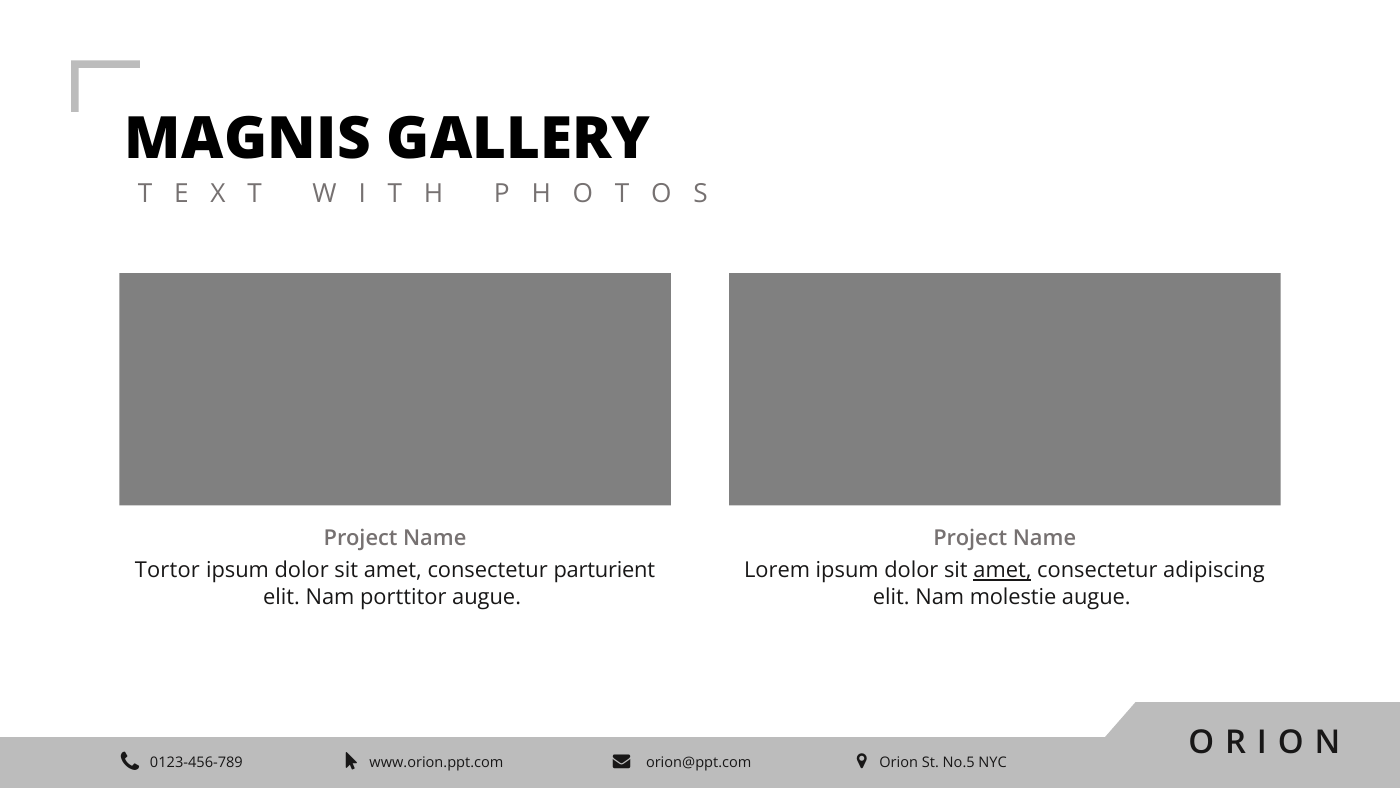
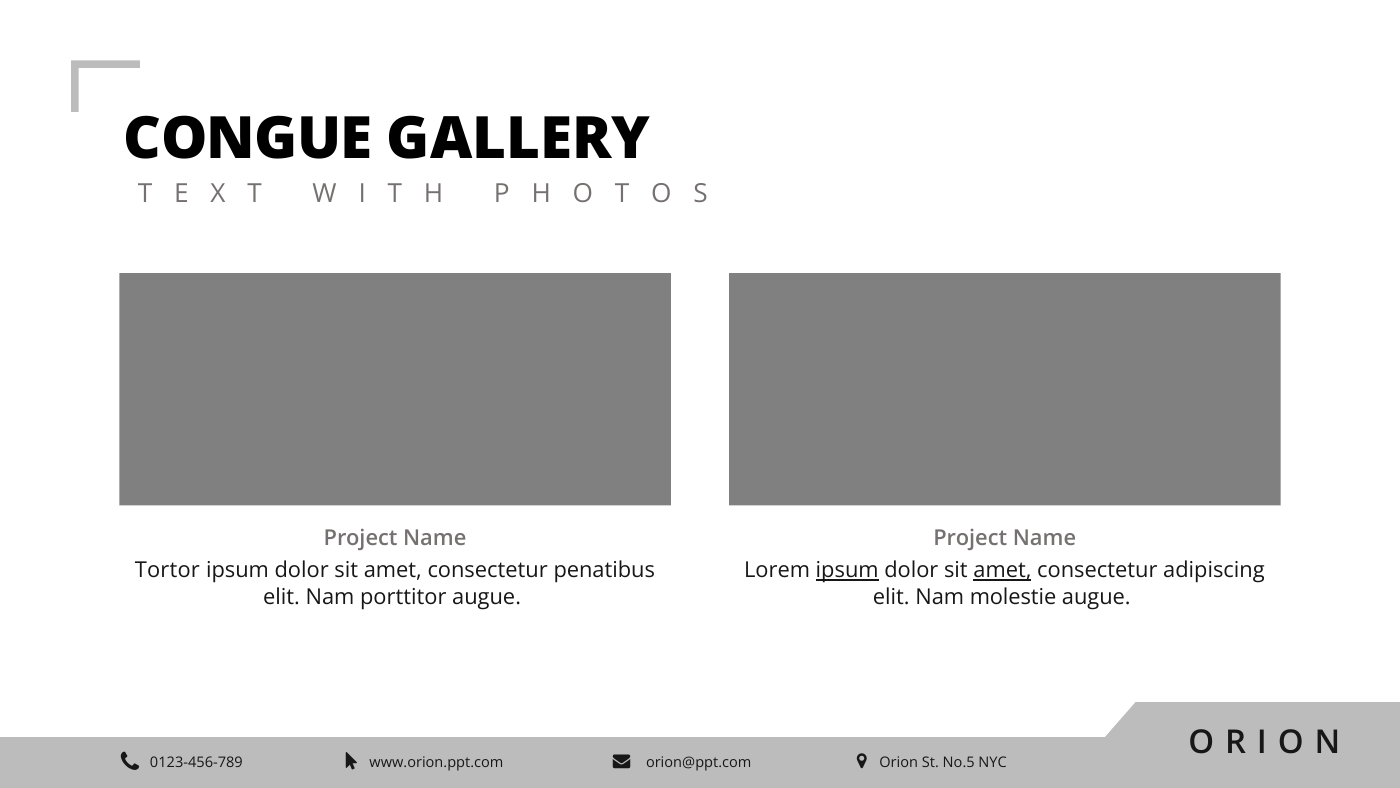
MAGNIS: MAGNIS -> CONGUE
parturient: parturient -> penatibus
ipsum at (847, 570) underline: none -> present
